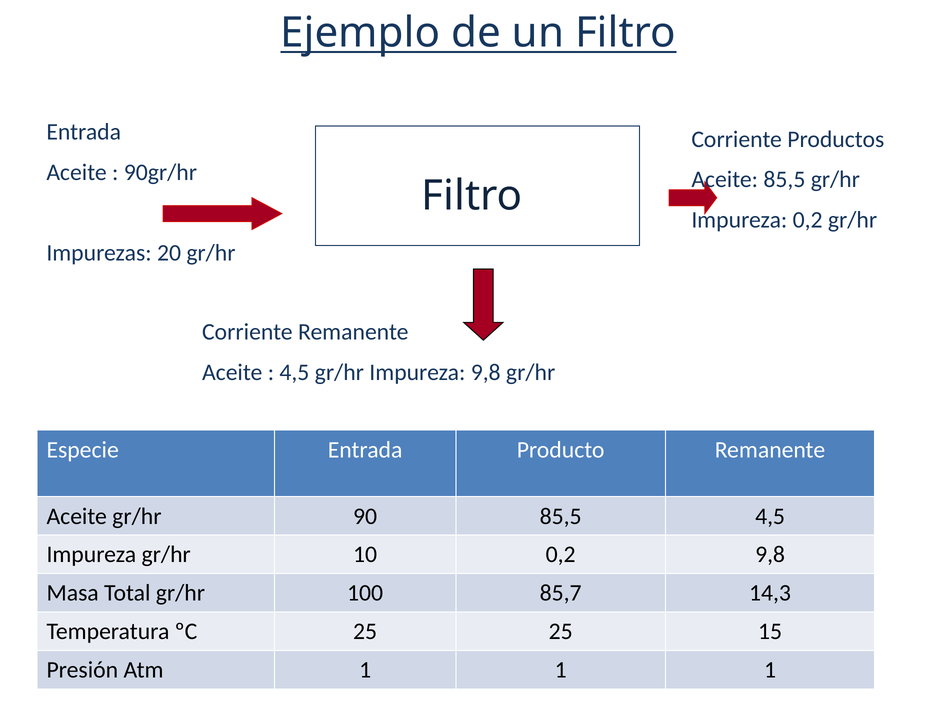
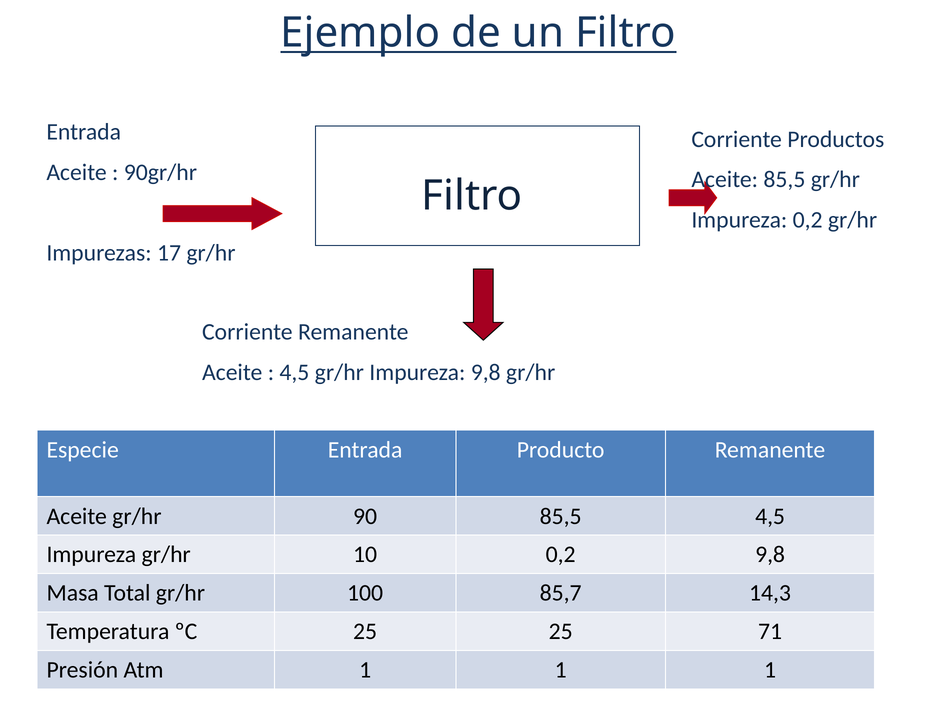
20: 20 -> 17
15: 15 -> 71
